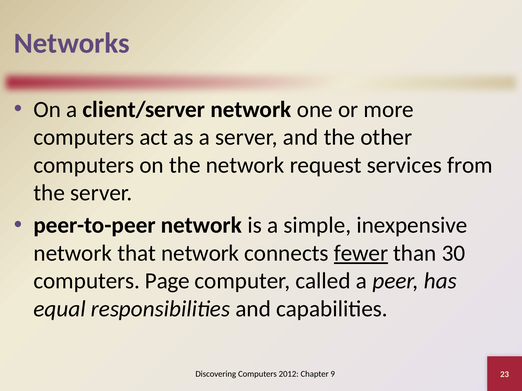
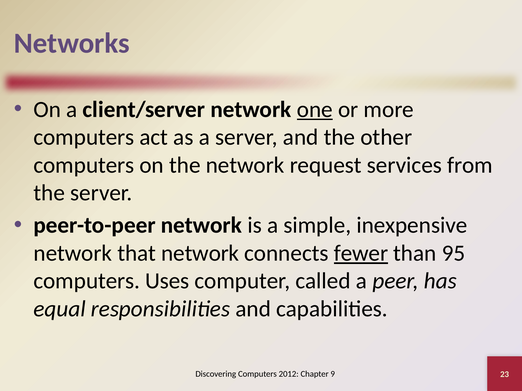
one underline: none -> present
30: 30 -> 95
Page: Page -> Uses
